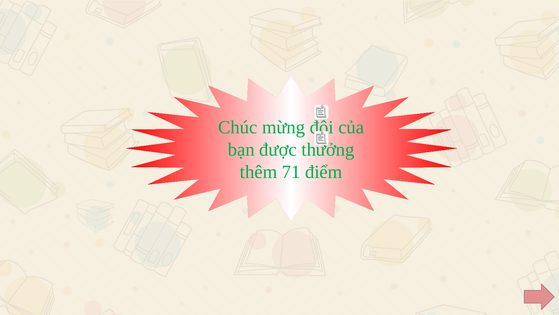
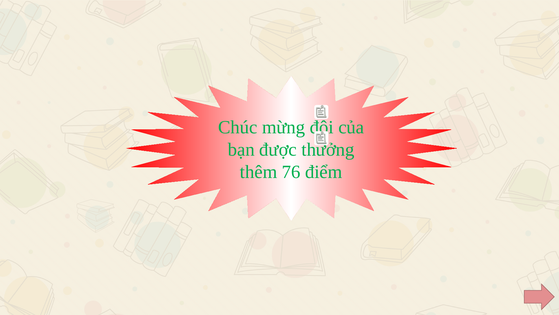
71: 71 -> 76
